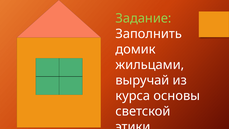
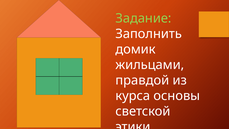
выручай: выручай -> правдой
